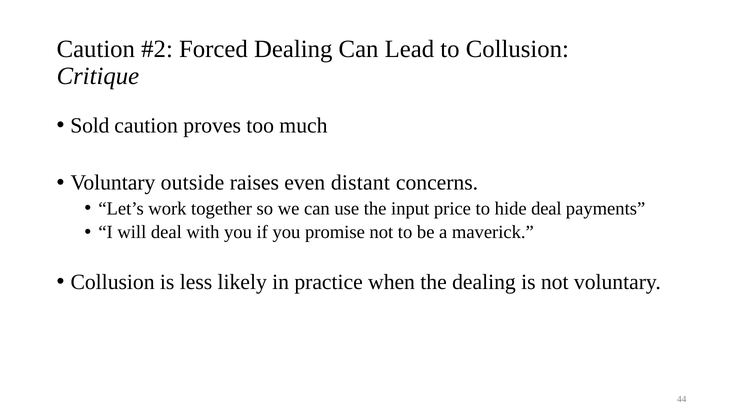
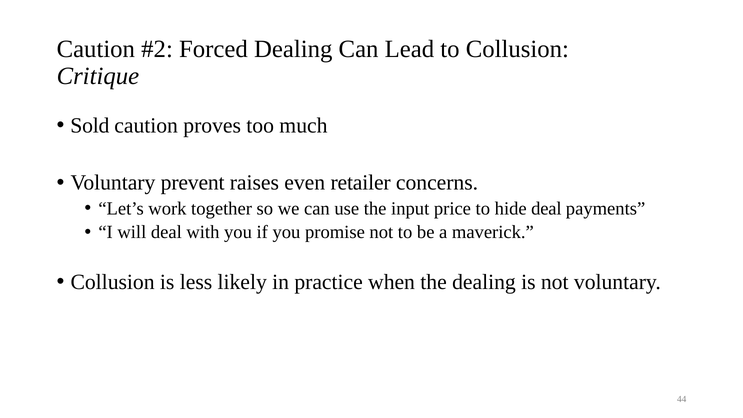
outside: outside -> prevent
distant: distant -> retailer
